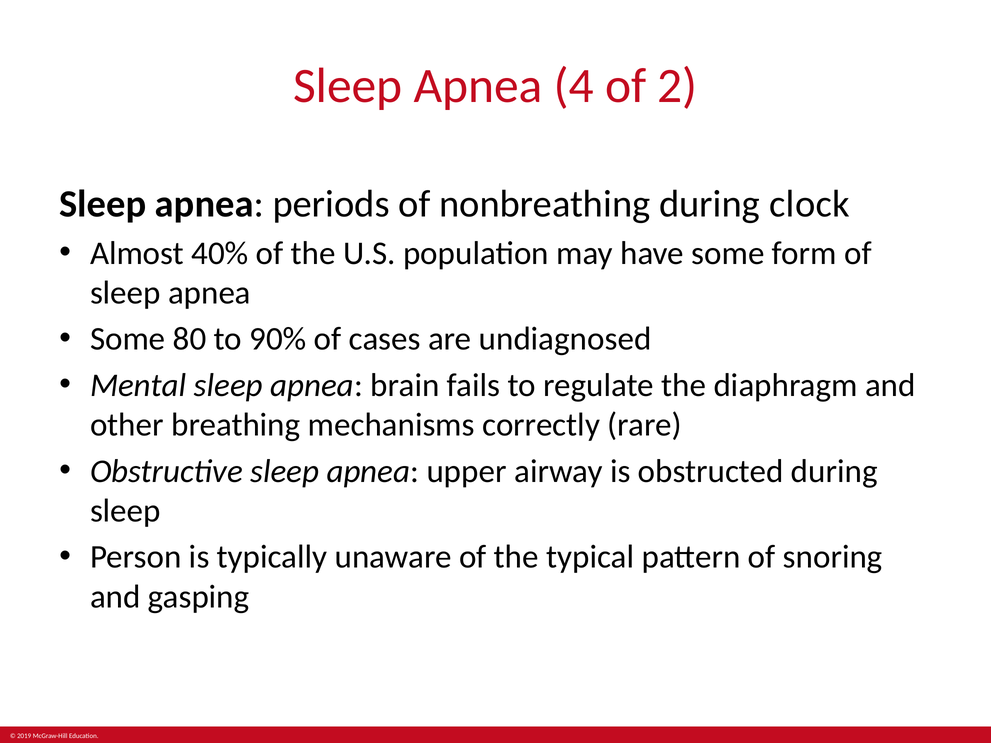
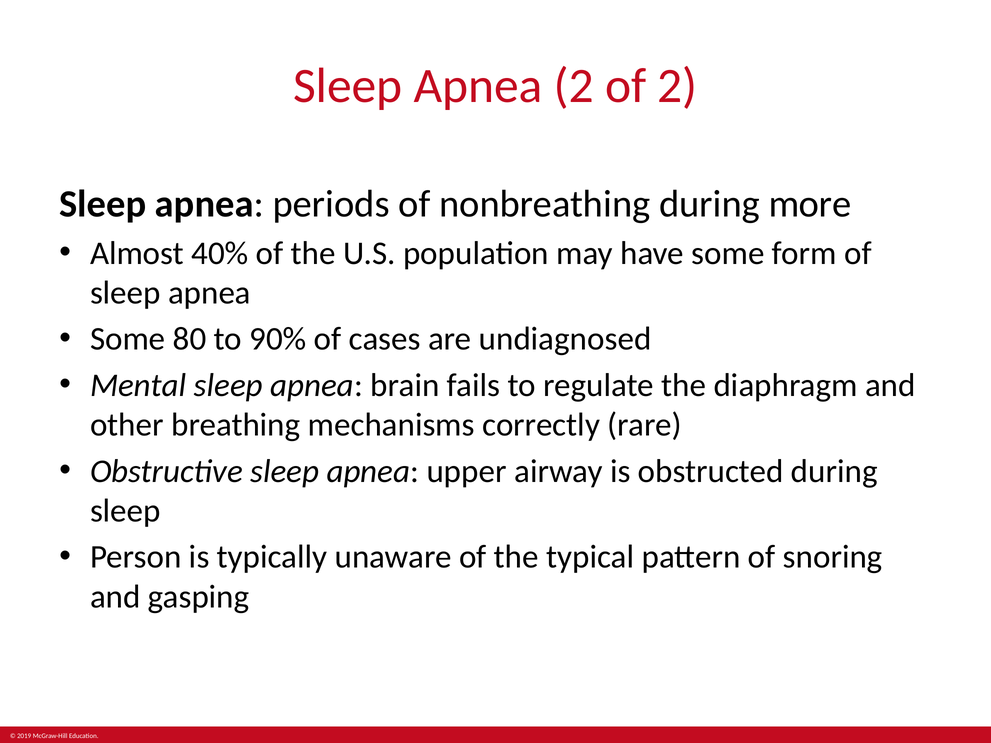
Apnea 4: 4 -> 2
clock: clock -> more
